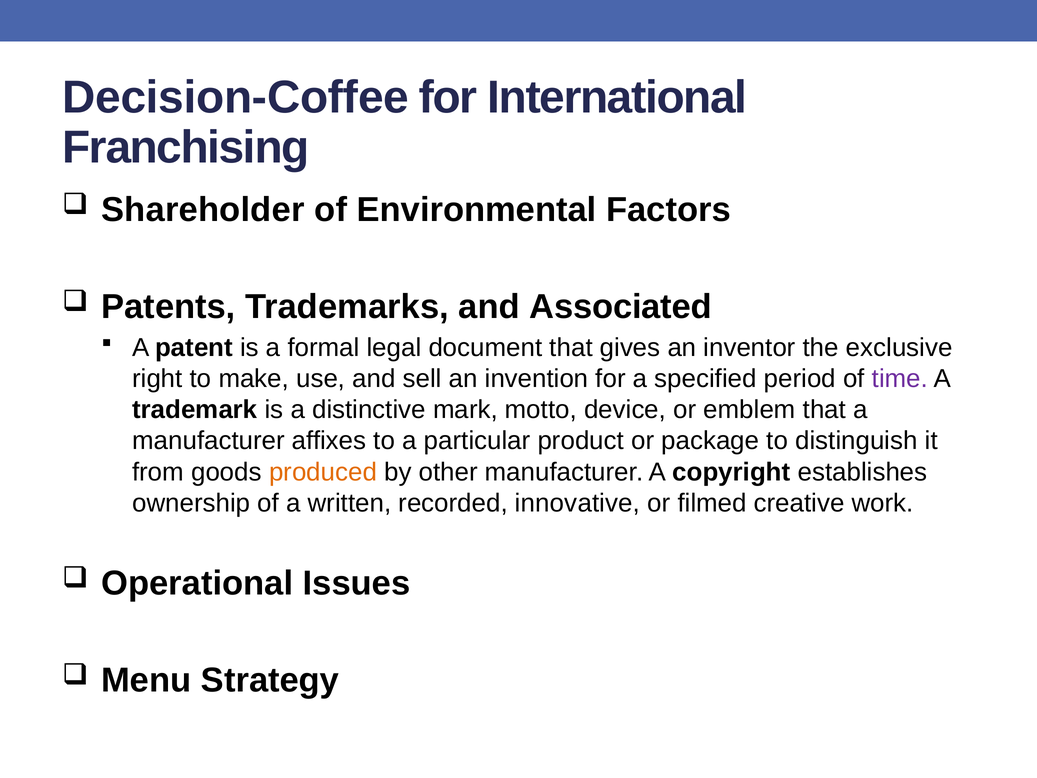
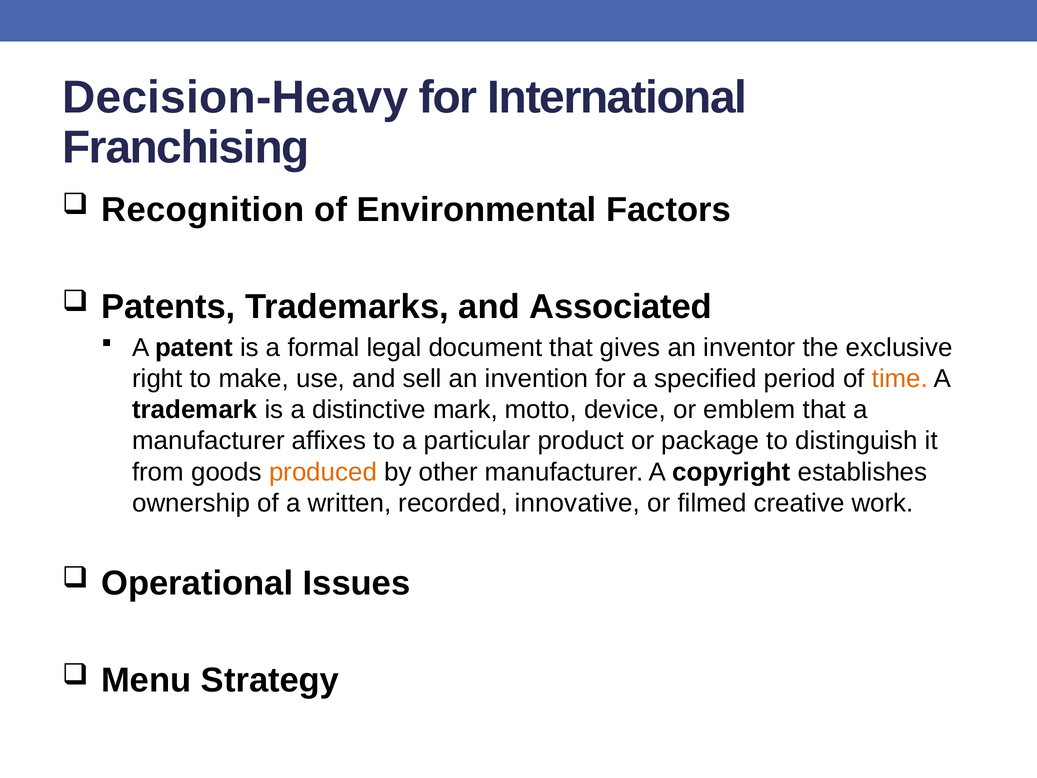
Decision-Coffee: Decision-Coffee -> Decision-Heavy
Shareholder: Shareholder -> Recognition
time colour: purple -> orange
